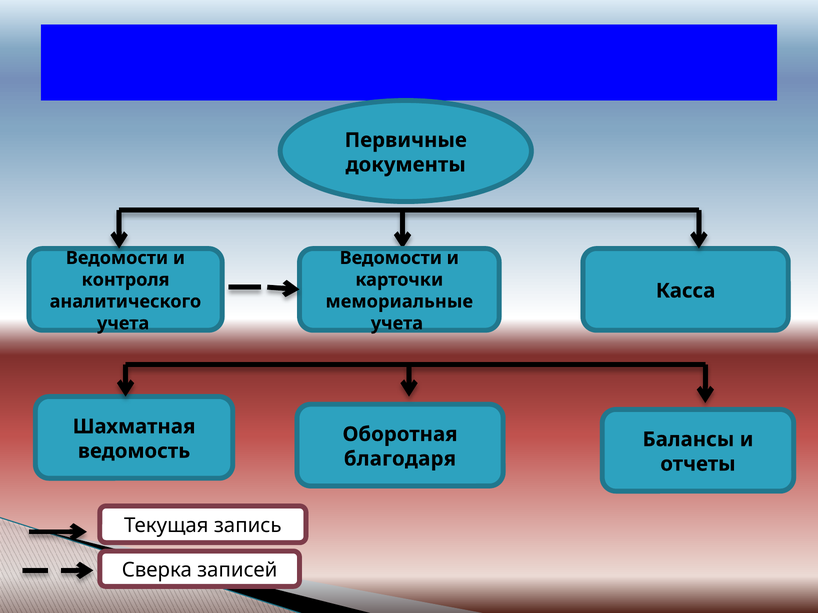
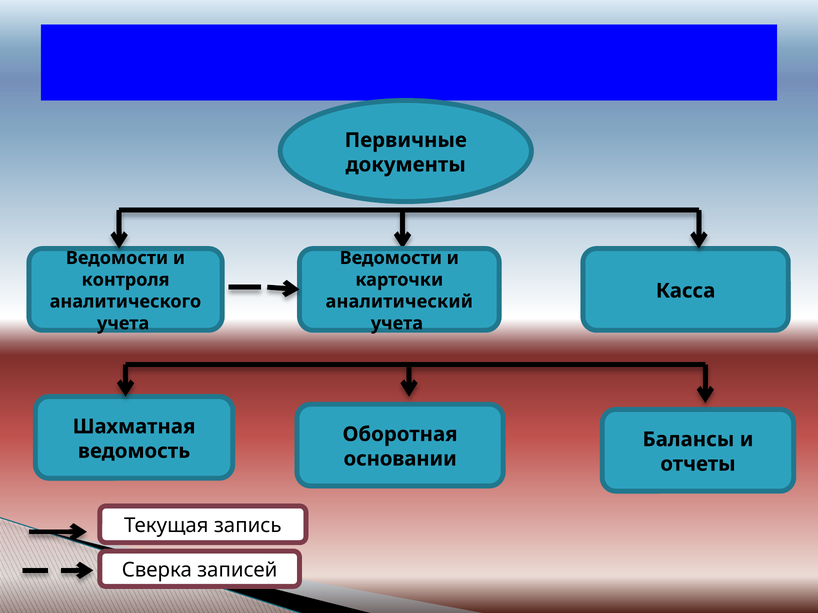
мемориальные: мемориальные -> аналитический
благодаря: благодаря -> основании
